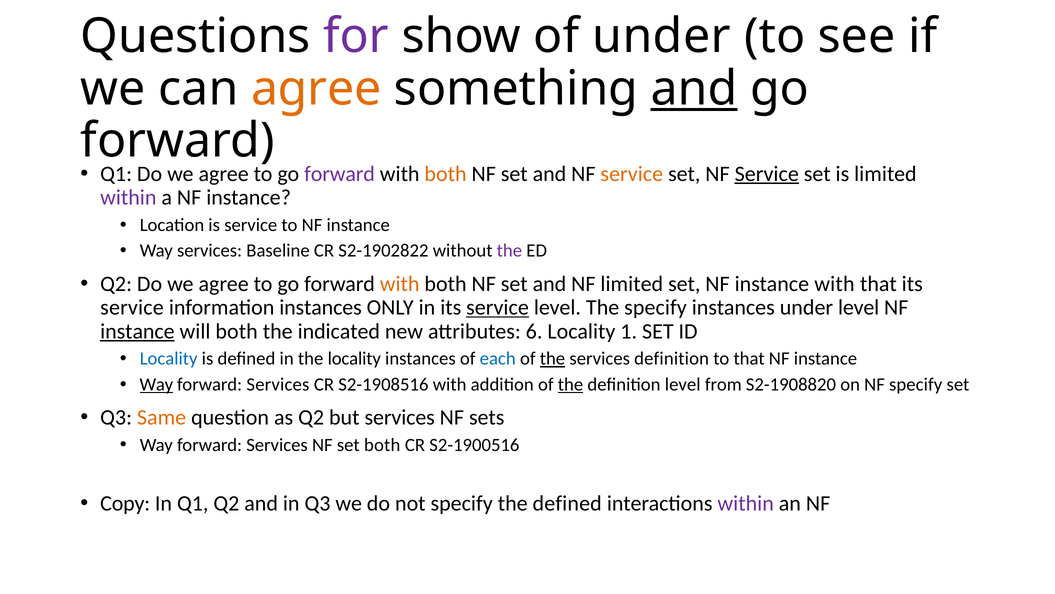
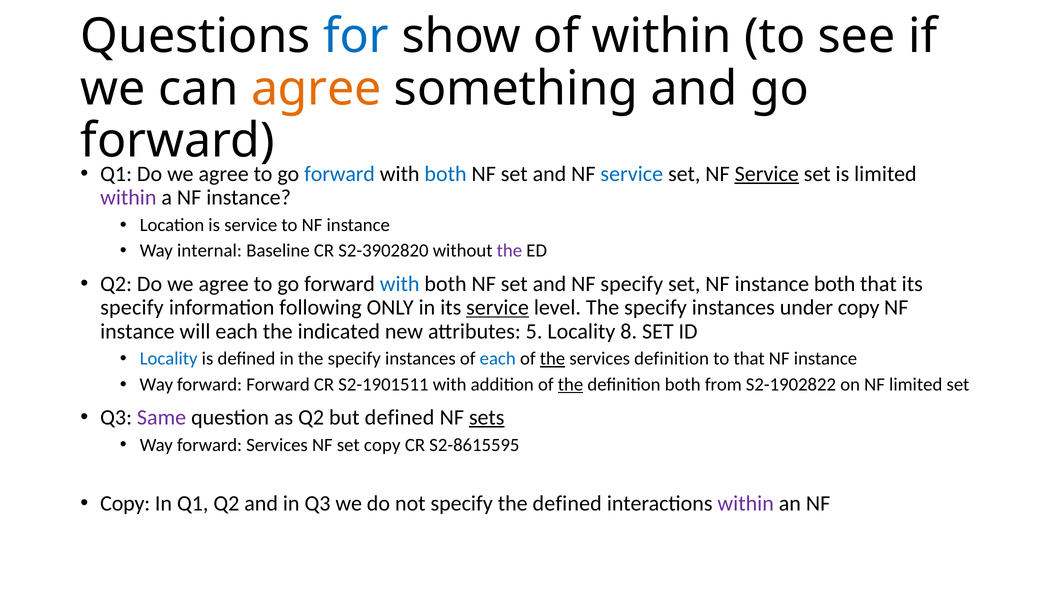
for colour: purple -> blue
of under: under -> within
and at (694, 89) underline: present -> none
forward at (340, 174) colour: purple -> blue
both at (446, 174) colour: orange -> blue
service at (632, 174) colour: orange -> blue
Way services: services -> internal
S2-1902822: S2-1902822 -> S2-3902820
with at (400, 283) colour: orange -> blue
NF limited: limited -> specify
instance with: with -> both
service at (132, 307): service -> specify
information instances: instances -> following
under level: level -> copy
instance at (137, 331) underline: present -> none
will both: both -> each
6: 6 -> 5
1: 1 -> 8
in the locality: locality -> specify
Way at (156, 384) underline: present -> none
Services at (278, 384): Services -> Forward
S2-1908516: S2-1908516 -> S2-1901511
definition level: level -> both
S2-1908820: S2-1908820 -> S2-1902822
NF specify: specify -> limited
Same colour: orange -> purple
but services: services -> defined
sets underline: none -> present
set both: both -> copy
S2-1900516: S2-1900516 -> S2-8615595
